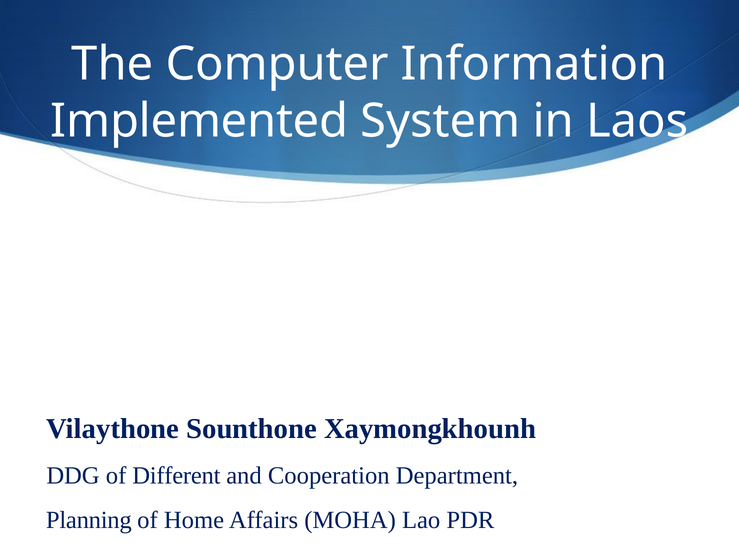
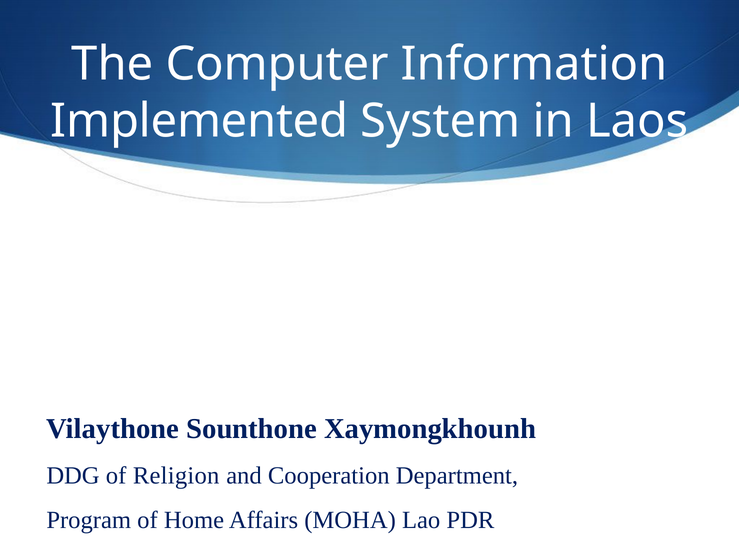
Different: Different -> Religion
Planning: Planning -> Program
